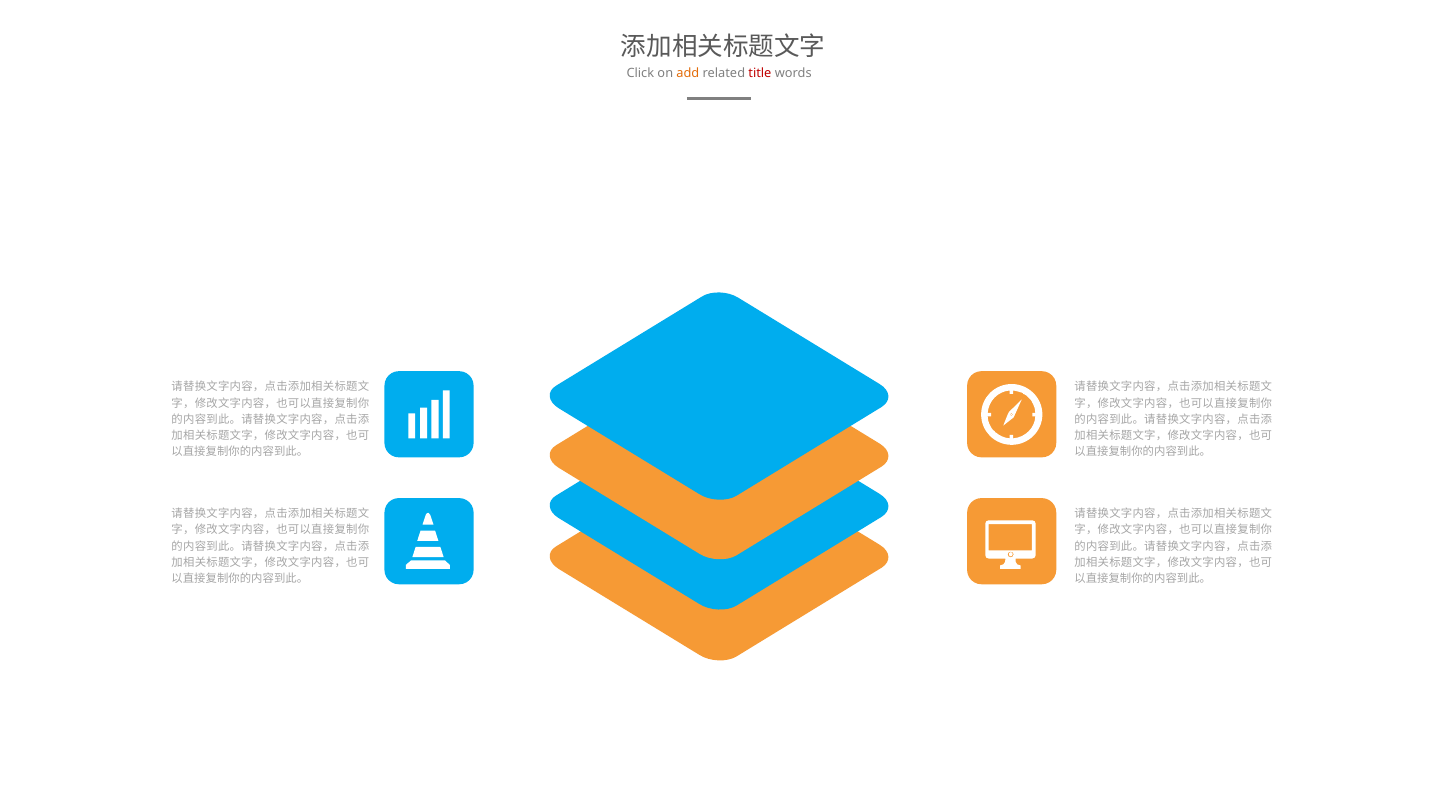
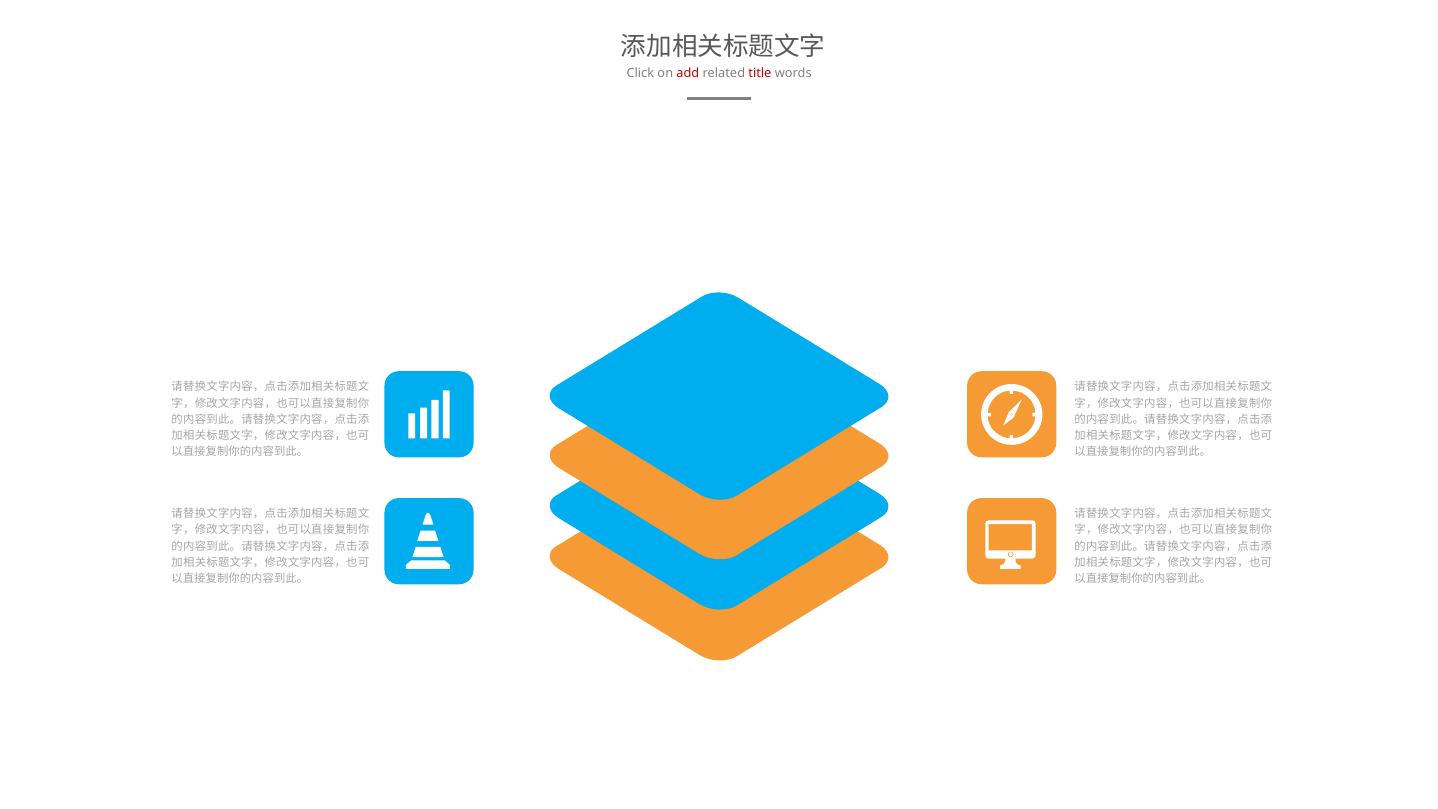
add colour: orange -> red
